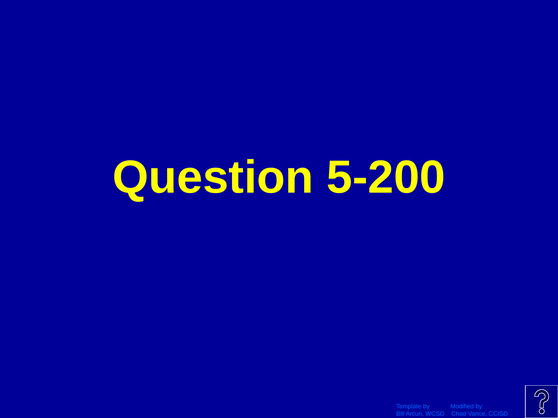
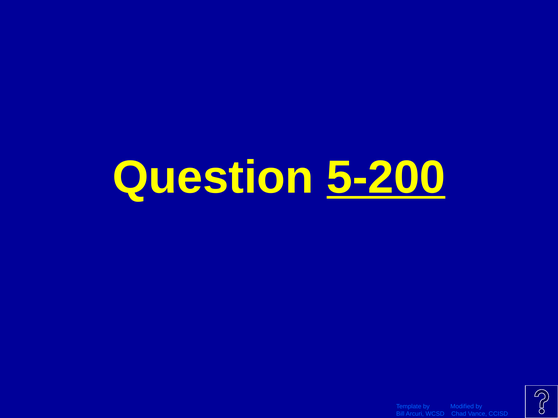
5-200 underline: none -> present
